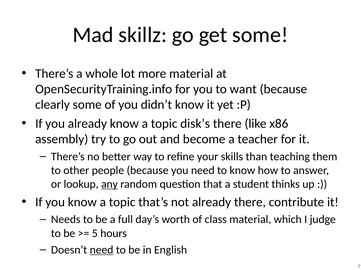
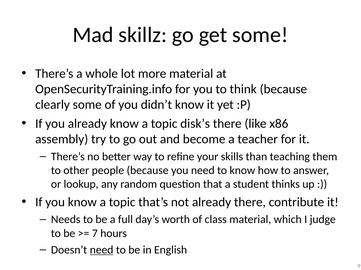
want: want -> think
any underline: present -> none
5: 5 -> 7
